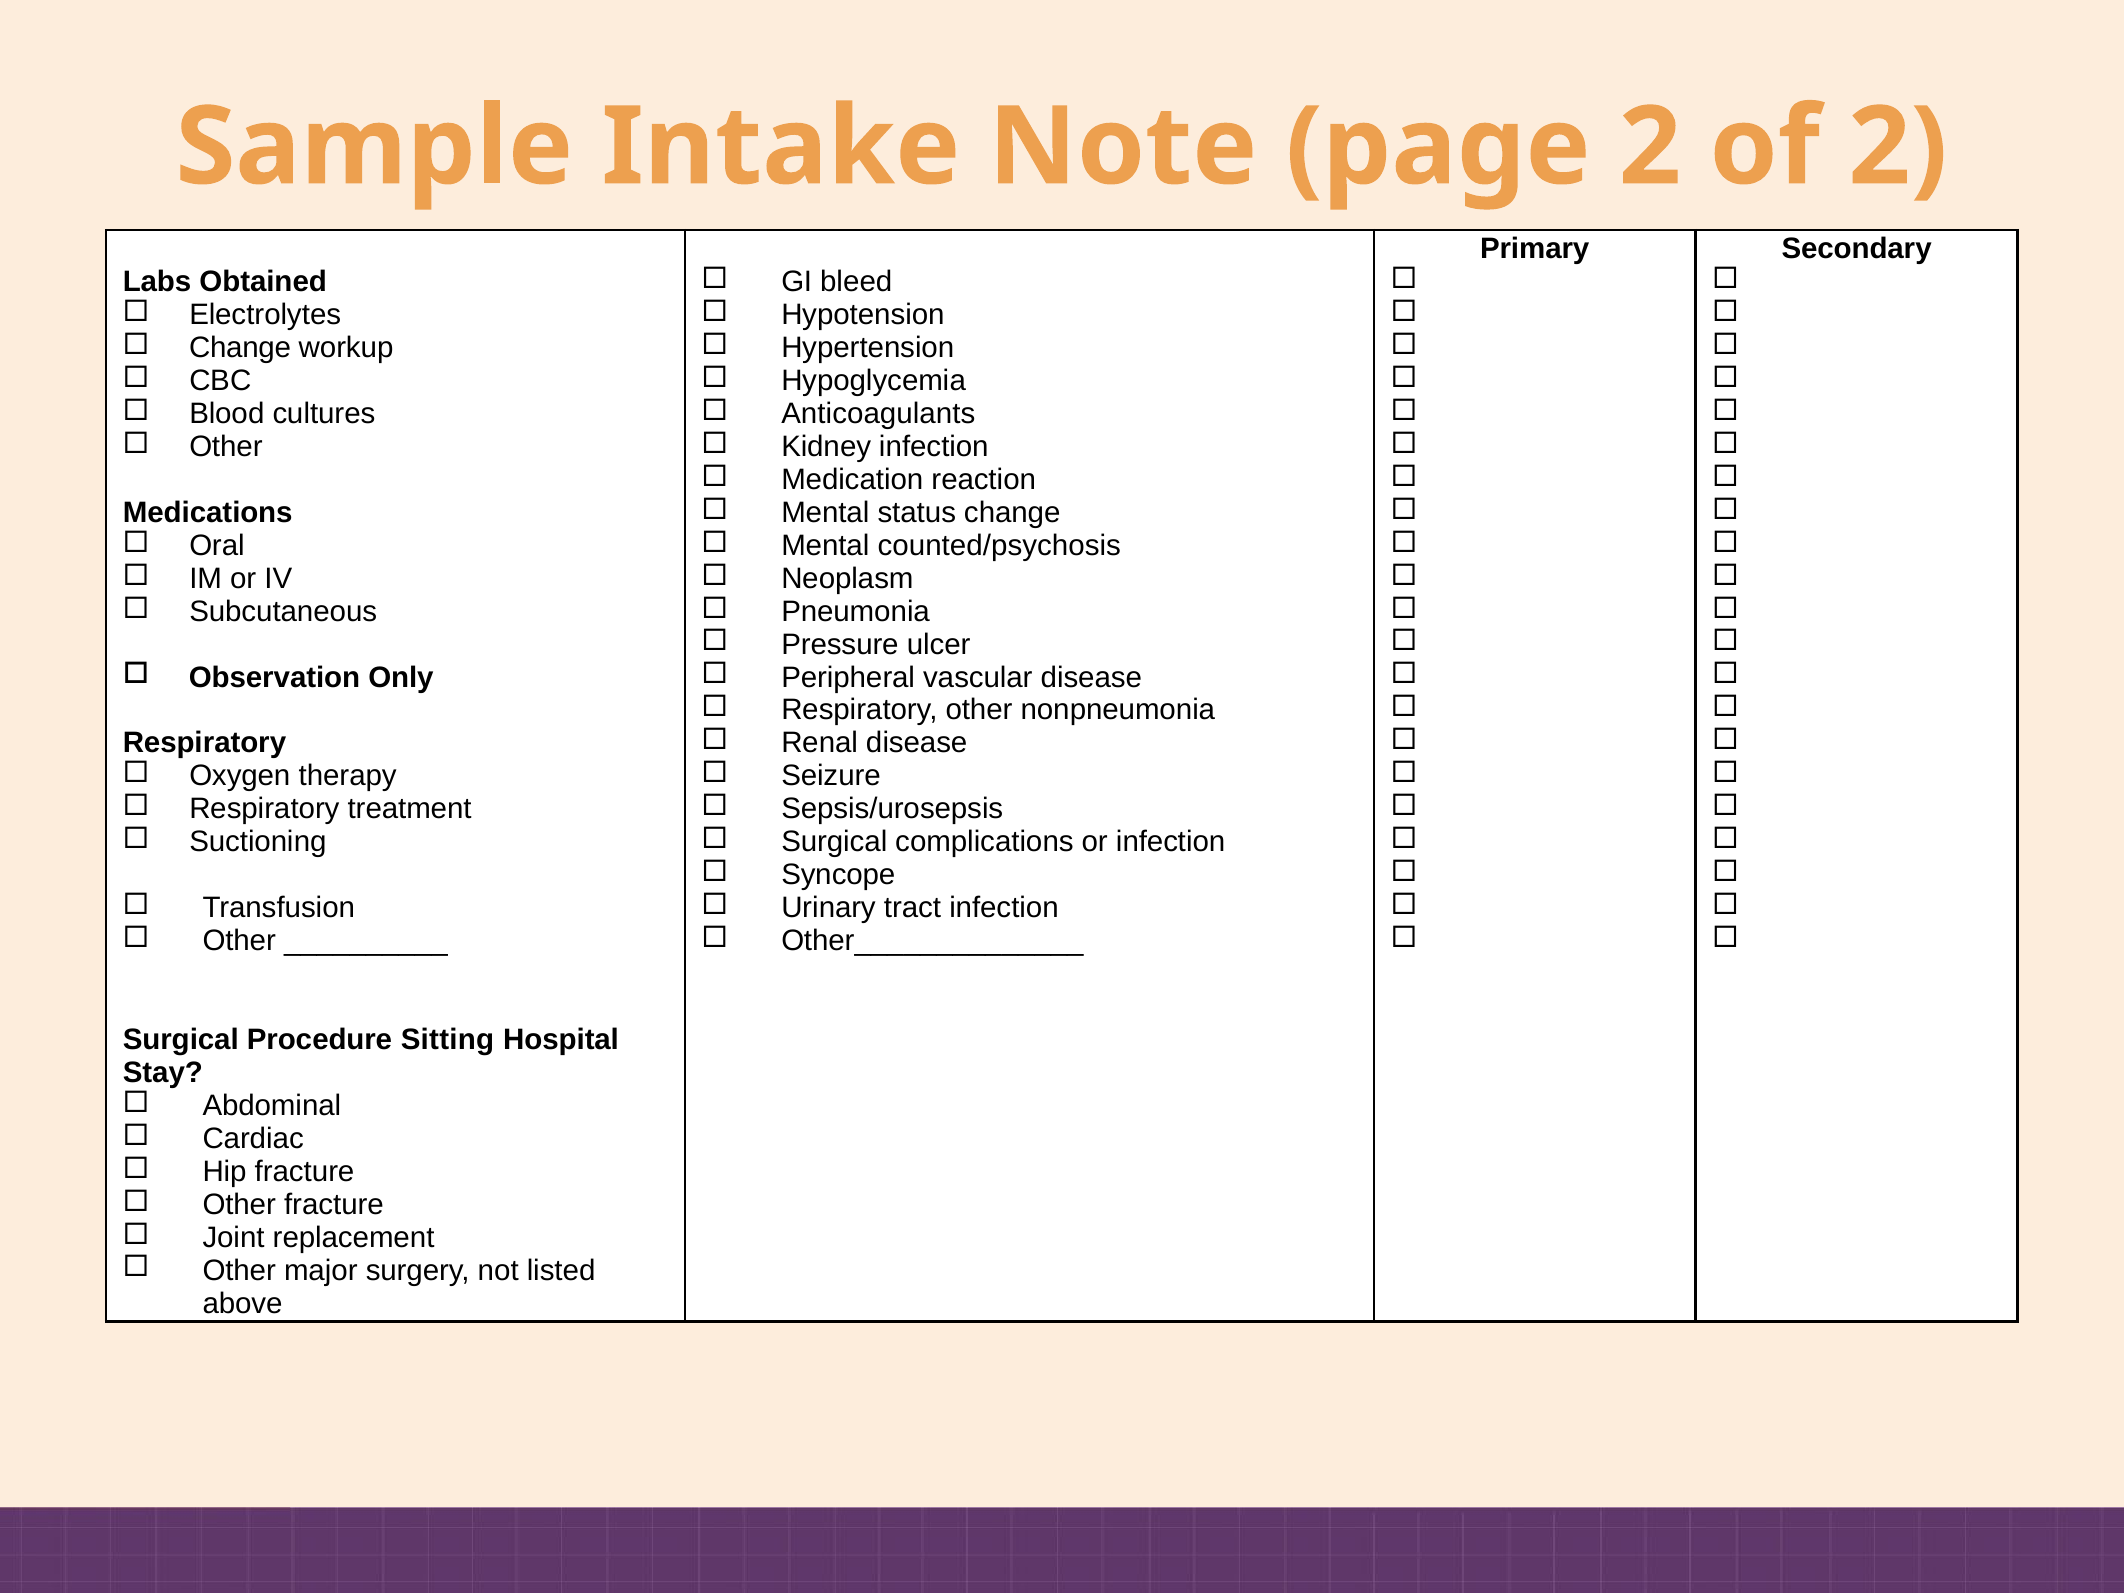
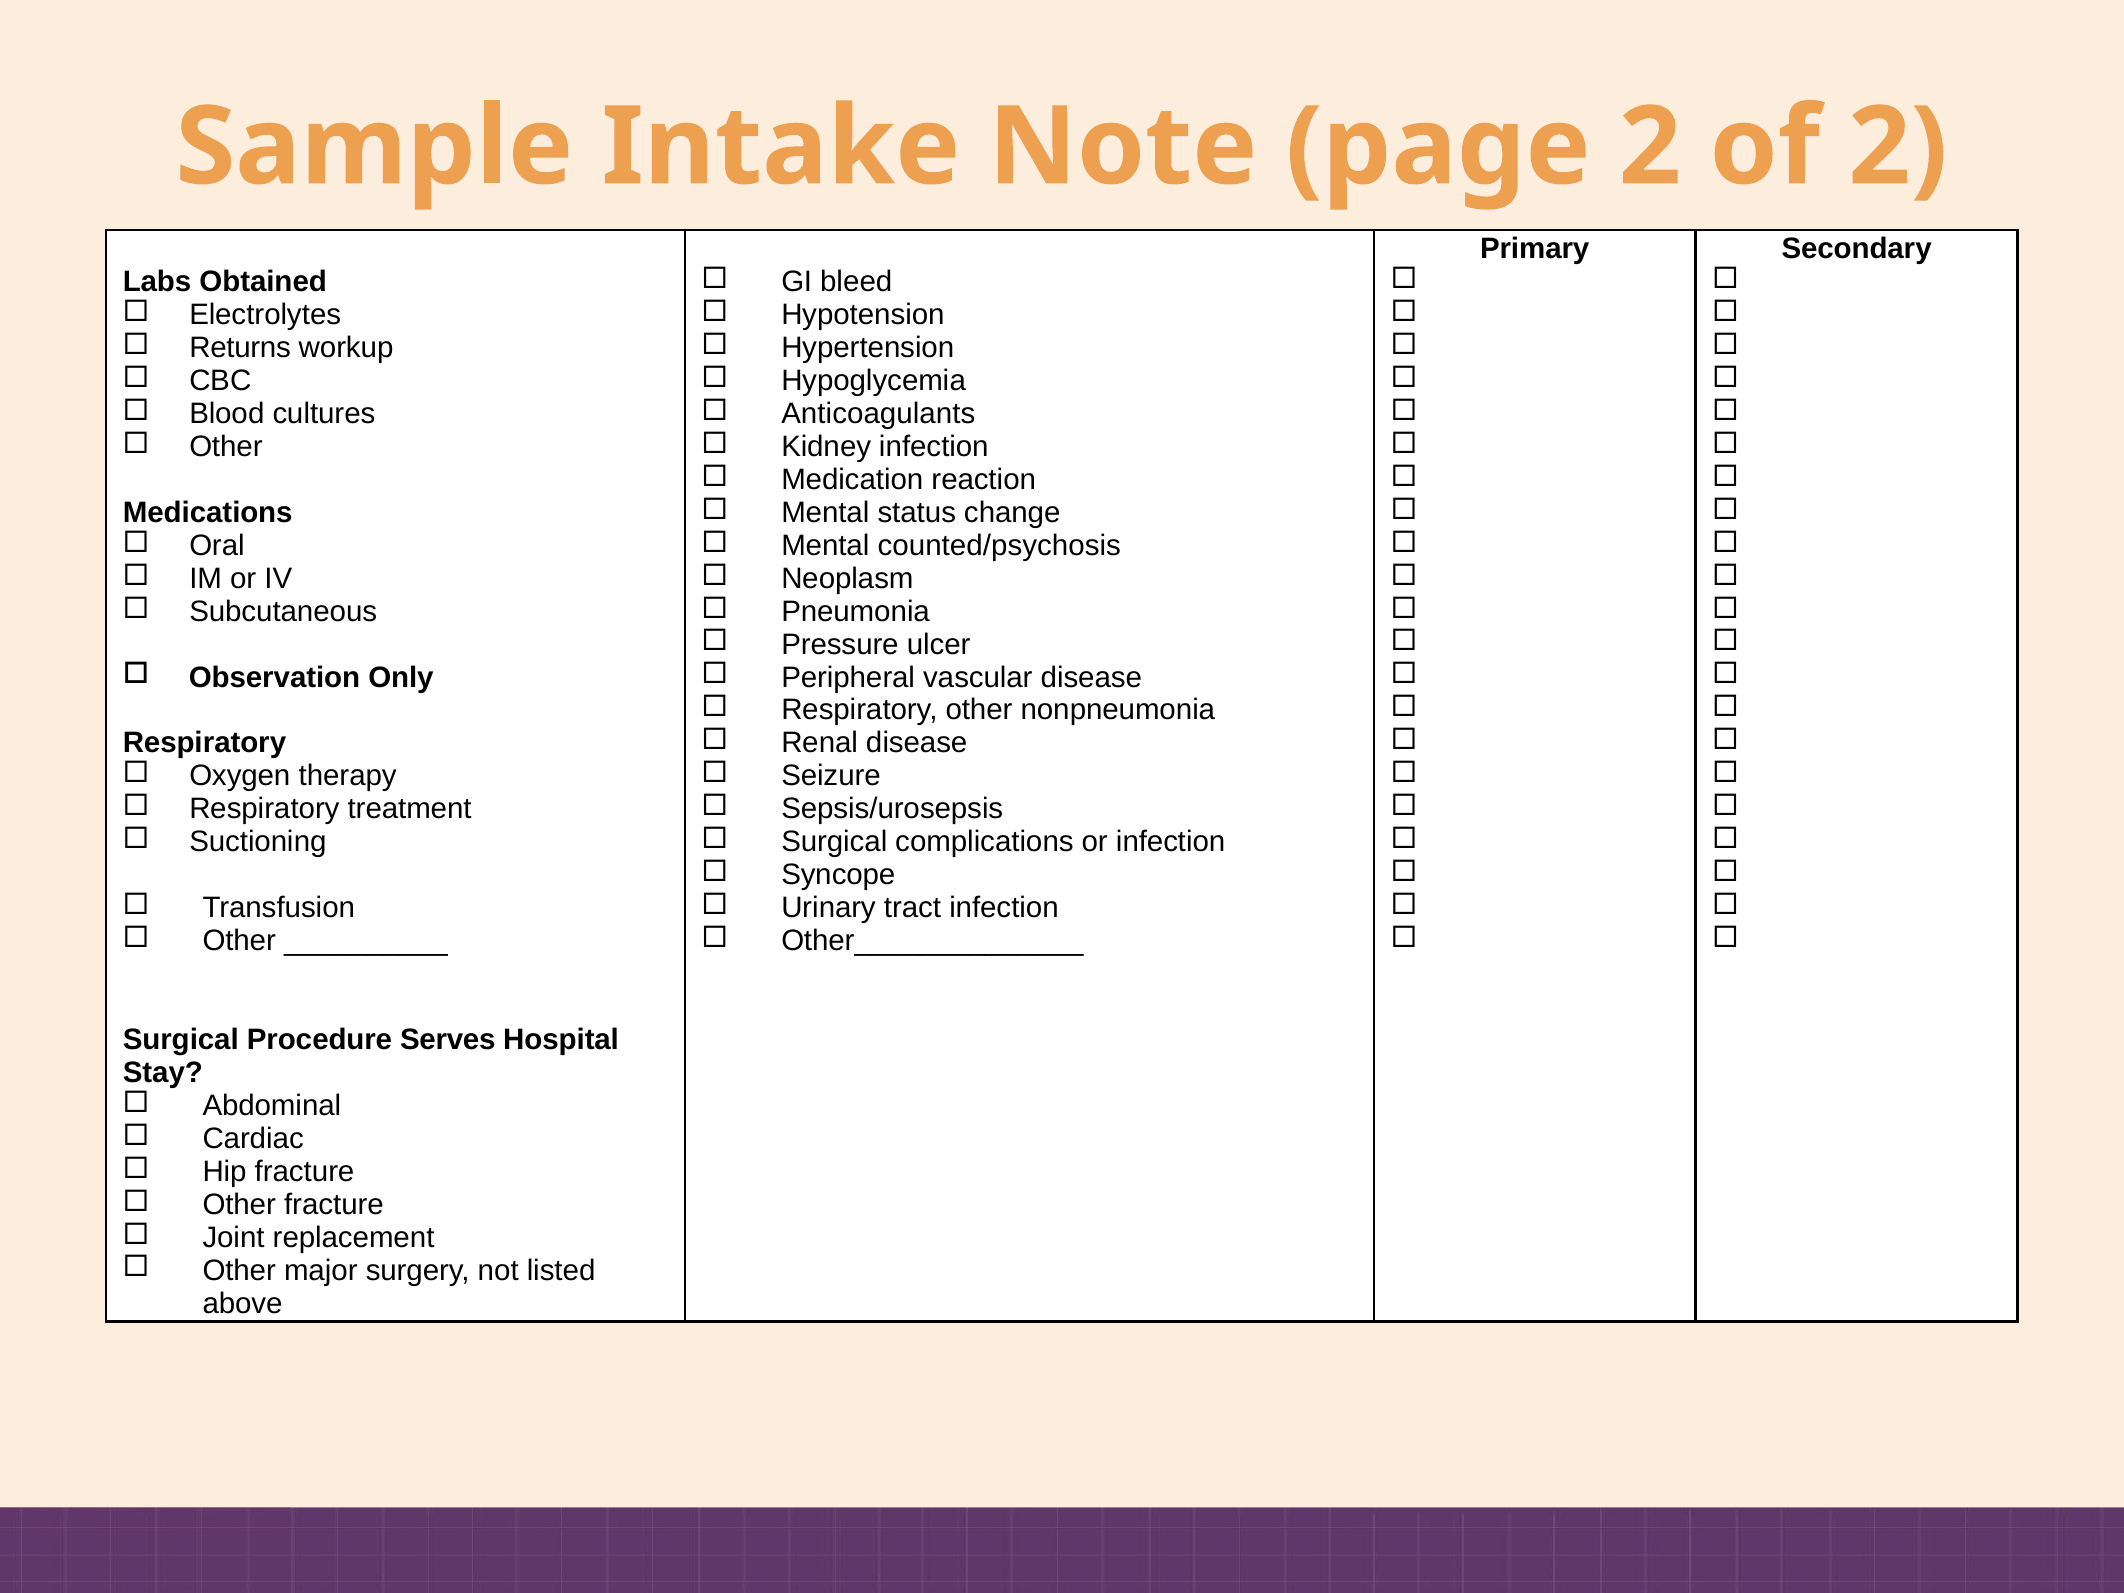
Change at (240, 348): Change -> Returns
Sitting: Sitting -> Serves
